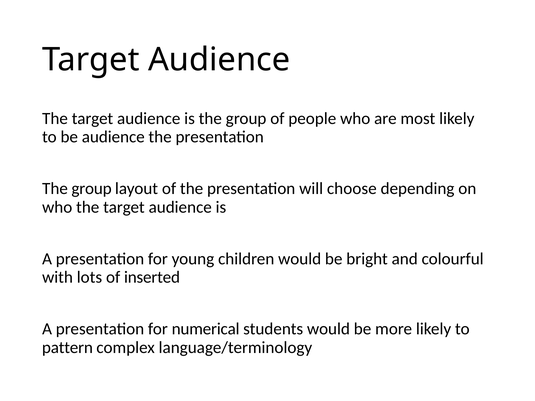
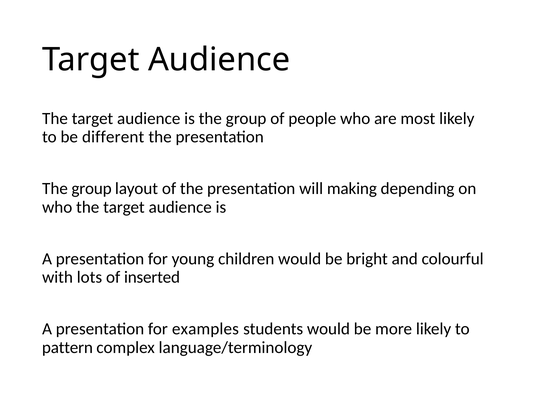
be audience: audience -> different
choose: choose -> making
numerical: numerical -> examples
